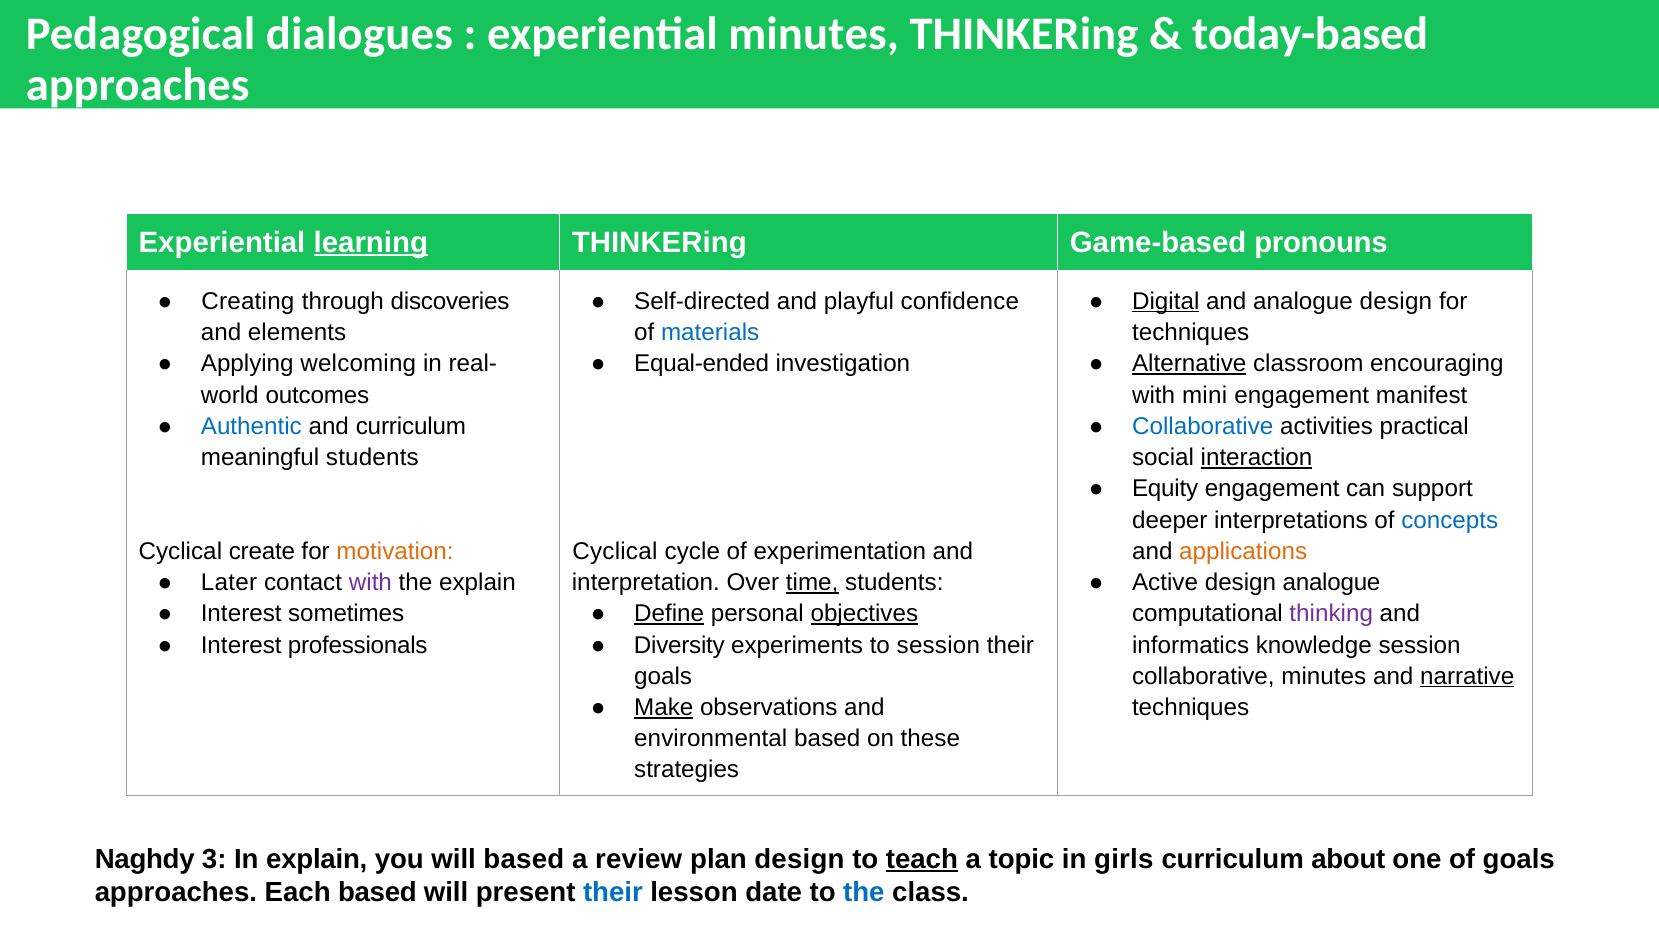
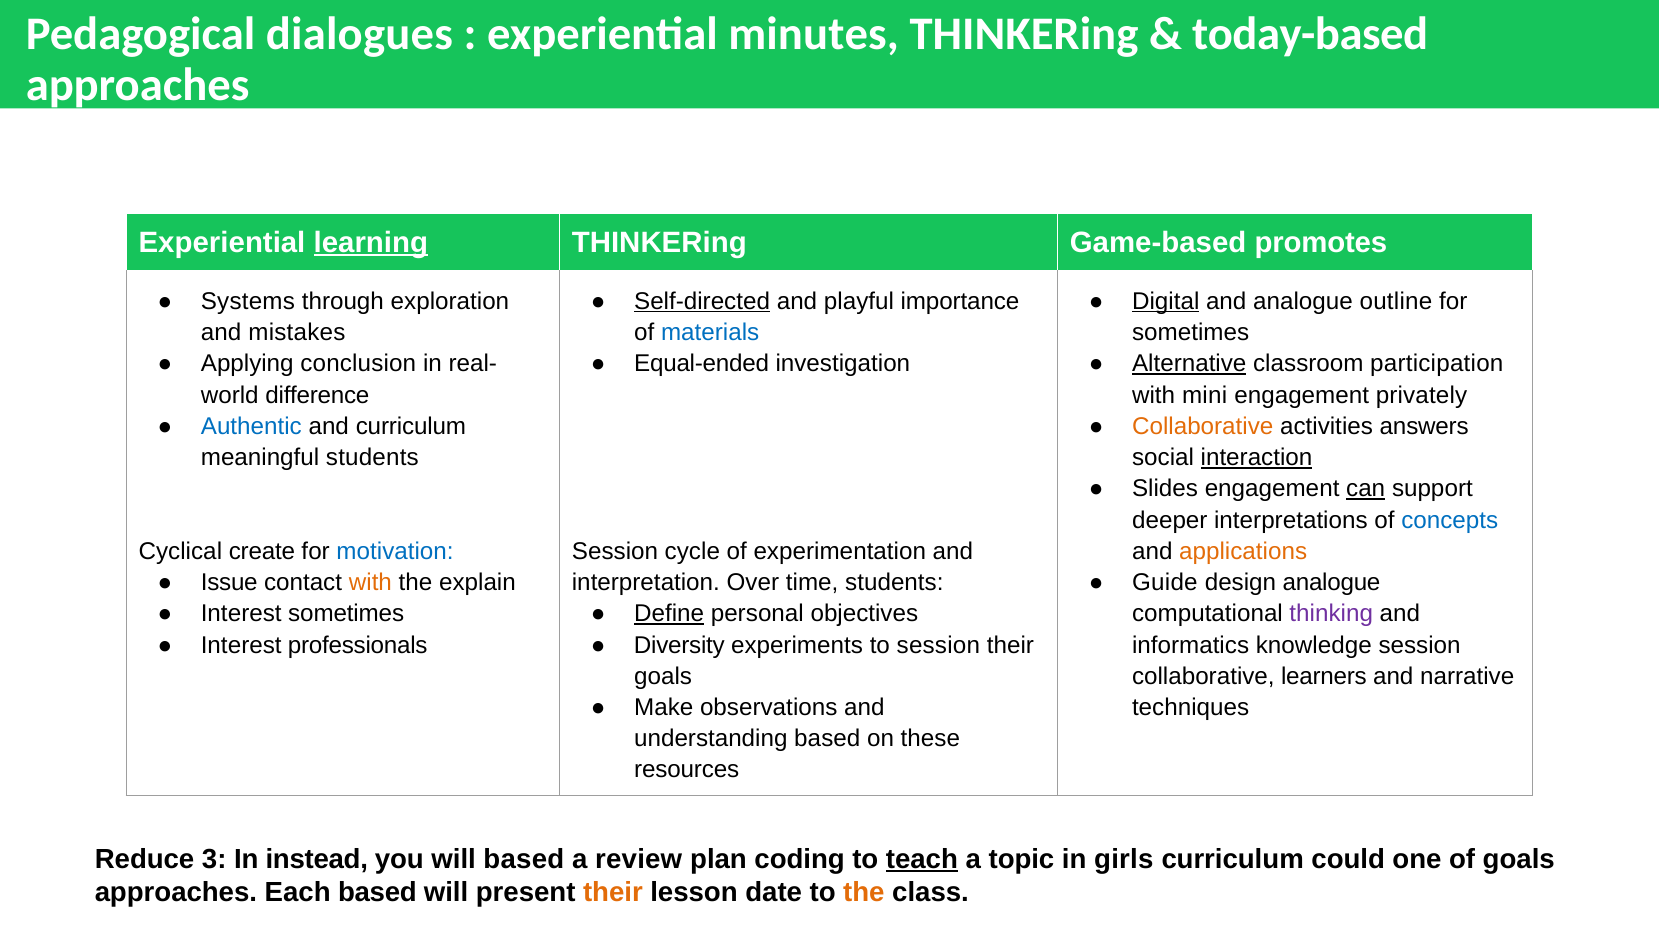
pronouns: pronouns -> promotes
Creating: Creating -> Systems
discoveries: discoveries -> exploration
Self-directed underline: none -> present
confidence: confidence -> importance
analogue design: design -> outline
elements: elements -> mistakes
techniques at (1191, 333): techniques -> sometimes
welcoming: welcoming -> conclusion
encouraging: encouraging -> participation
outcomes: outcomes -> difference
manifest: manifest -> privately
Collaborative at (1203, 426) colour: blue -> orange
practical: practical -> answers
Equity: Equity -> Slides
can underline: none -> present
motivation colour: orange -> blue
Cyclical at (615, 551): Cyclical -> Session
Later: Later -> Issue
with at (370, 583) colour: purple -> orange
time underline: present -> none
Active: Active -> Guide
objectives underline: present -> none
collaborative minutes: minutes -> learners
narrative underline: present -> none
Make underline: present -> none
environmental: environmental -> understanding
strategies: strategies -> resources
Naghdy: Naghdy -> Reduce
In explain: explain -> instead
plan design: design -> coding
about: about -> could
their at (613, 893) colour: blue -> orange
the at (864, 893) colour: blue -> orange
